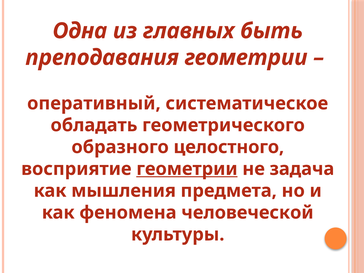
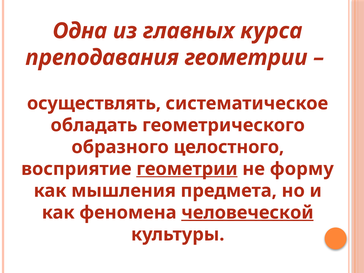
быть: быть -> курса
оперативный: оперативный -> осуществлять
задача: задача -> форму
человеческой underline: none -> present
